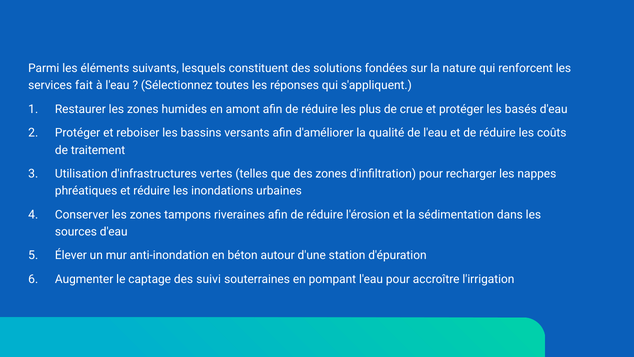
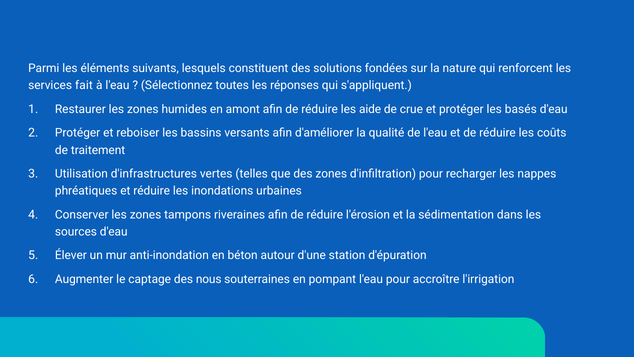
plus: plus -> aide
suivi: suivi -> nous
